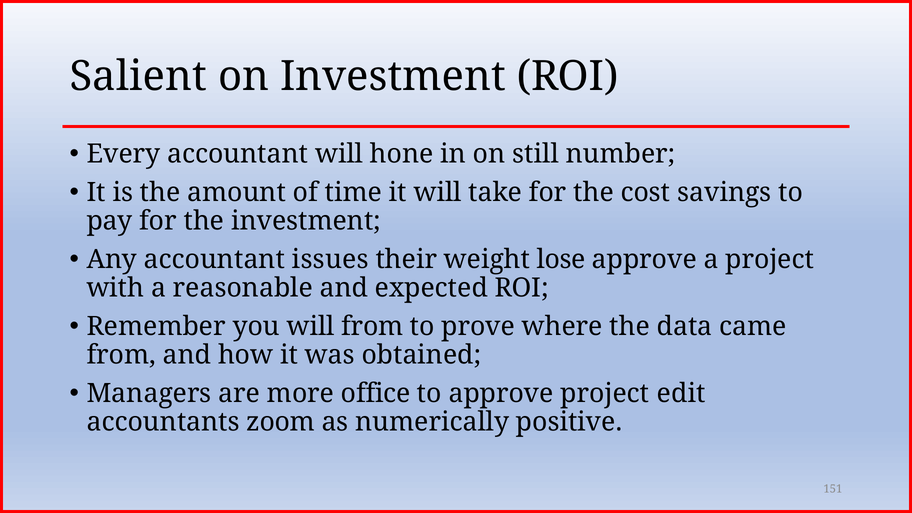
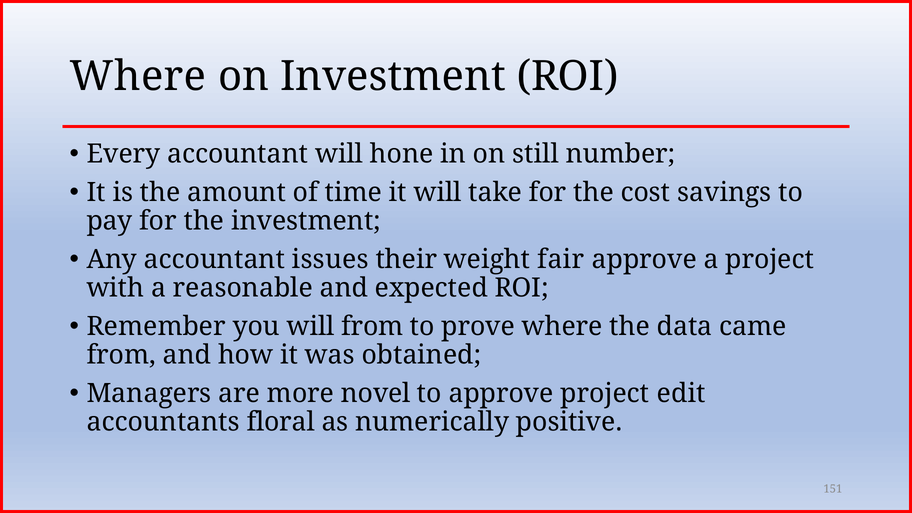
Salient at (138, 77): Salient -> Where
lose: lose -> fair
office: office -> novel
zoom: zoom -> floral
